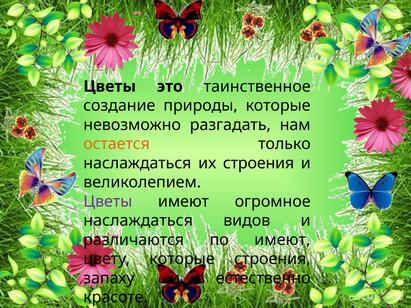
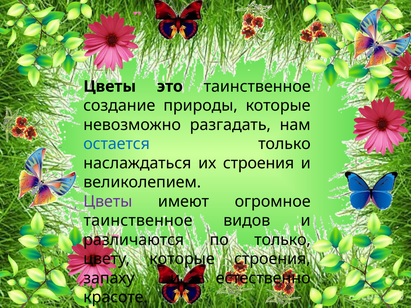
остается colour: orange -> blue
наслаждаться at (138, 221): наслаждаться -> таинственное
по имеют: имеют -> только
